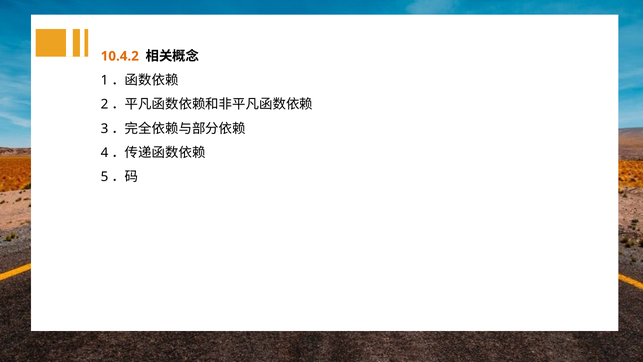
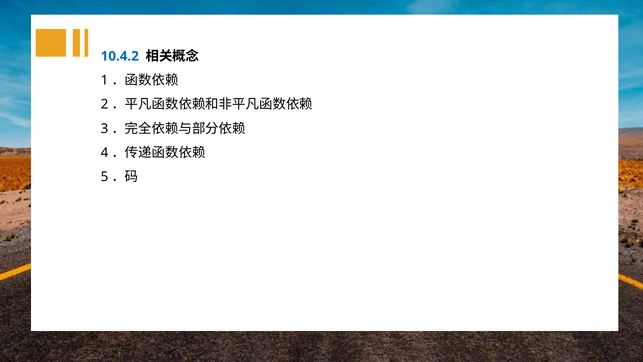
10.4.2 colour: orange -> blue
